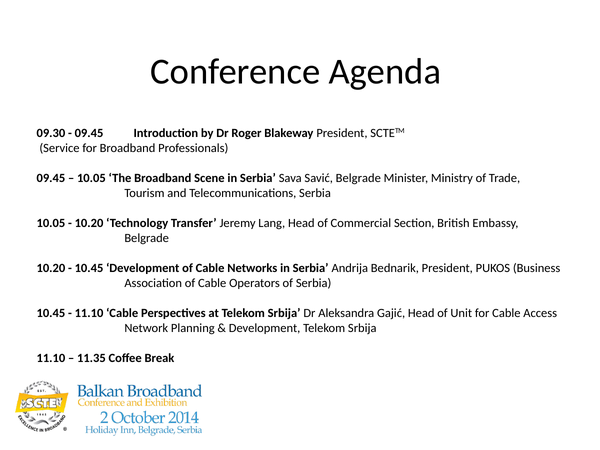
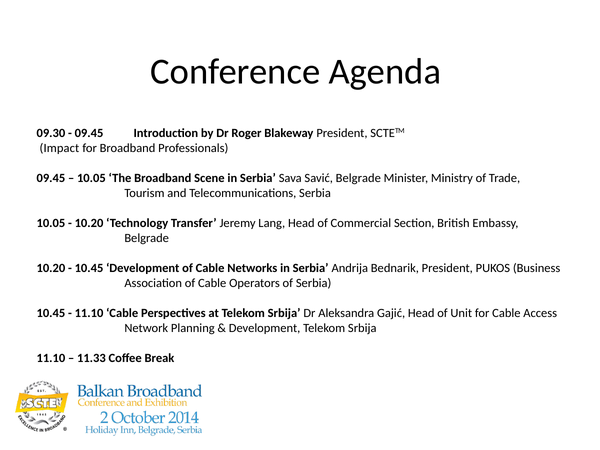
Service: Service -> Impact
11.35: 11.35 -> 11.33
